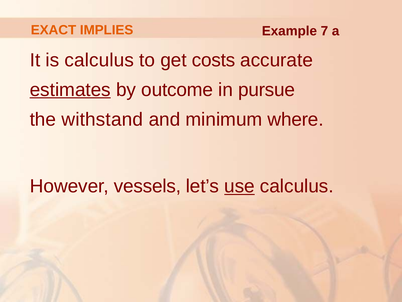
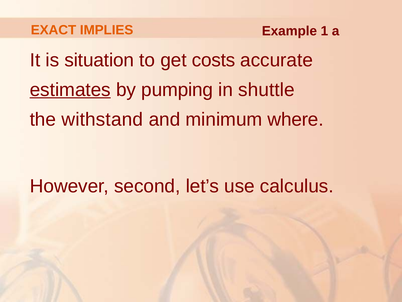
7: 7 -> 1
is calculus: calculus -> situation
outcome: outcome -> pumping
pursue: pursue -> shuttle
vessels: vessels -> second
use underline: present -> none
